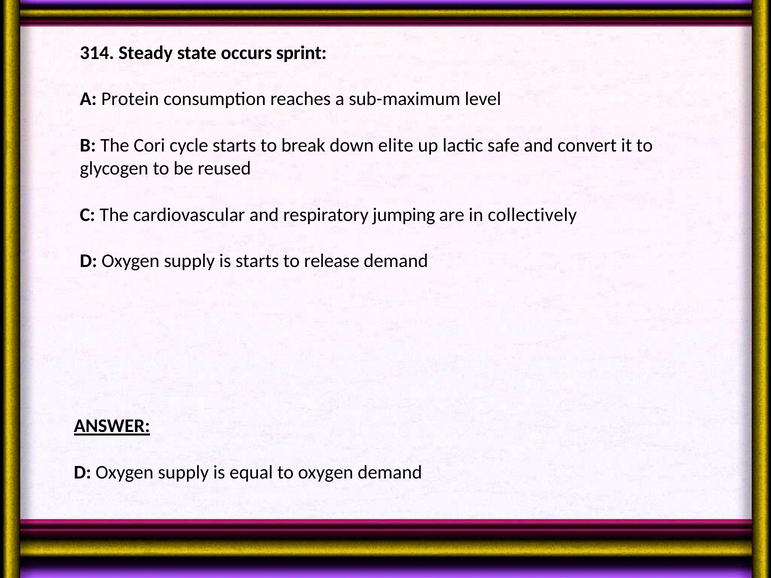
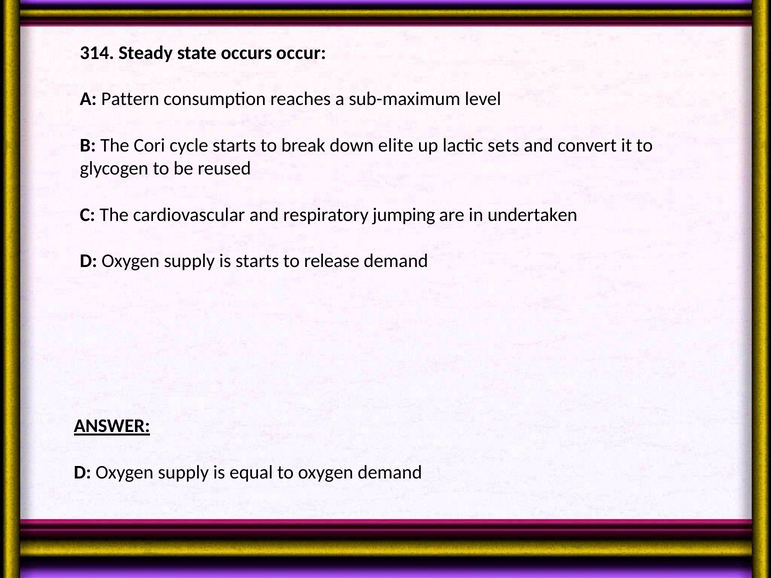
sprint: sprint -> occur
Protein: Protein -> Pattern
safe: safe -> sets
collectively: collectively -> undertaken
